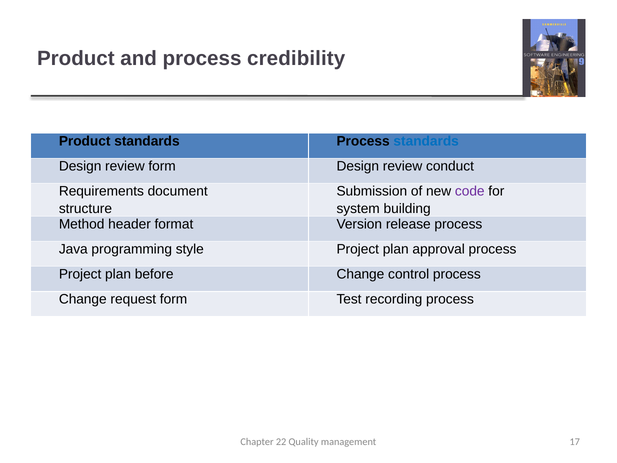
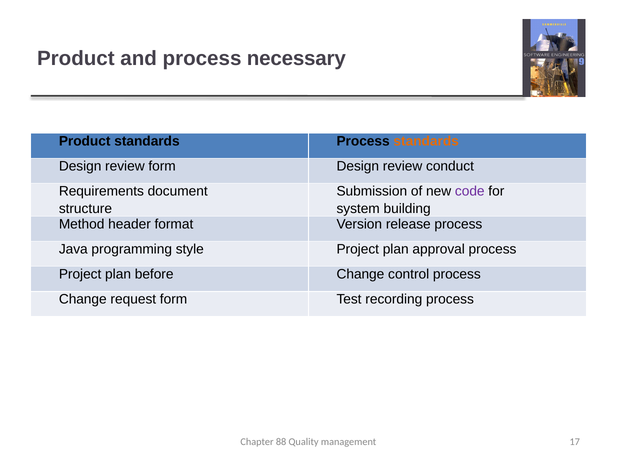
credibility: credibility -> necessary
standards at (426, 141) colour: blue -> orange
22: 22 -> 88
